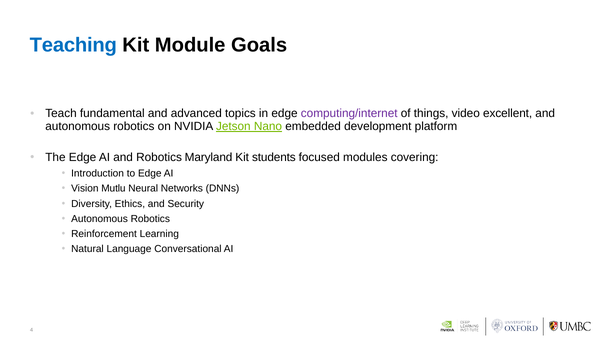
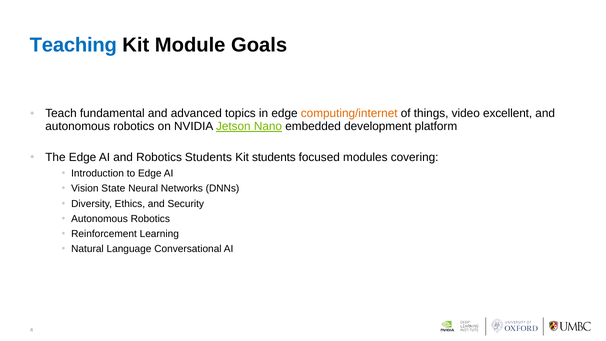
computing/internet colour: purple -> orange
Robotics Maryland: Maryland -> Students
Mutlu: Mutlu -> State
